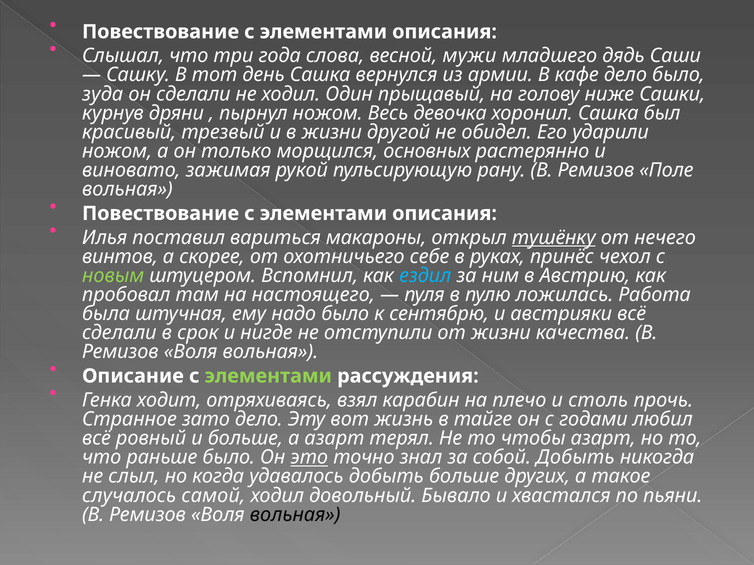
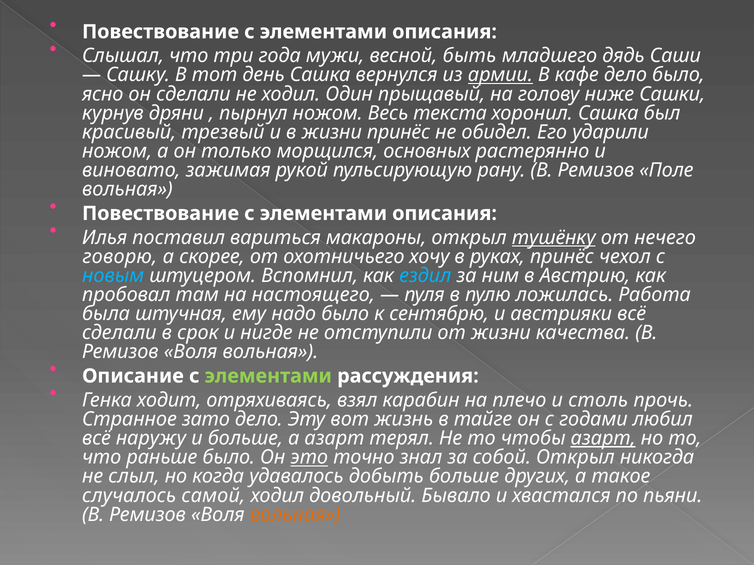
слова: слова -> мужи
мужи: мужи -> быть
армии underline: none -> present
зуда: зуда -> ясно
девочка: девочка -> текста
жизни другой: другой -> принёс
винтов: винтов -> говорю
себе: себе -> хочу
новым colour: light green -> light blue
ровный: ровный -> наружу
азарт at (603, 439) underline: none -> present
собой Добыть: Добыть -> Открыл
вольная at (295, 515) colour: black -> orange
